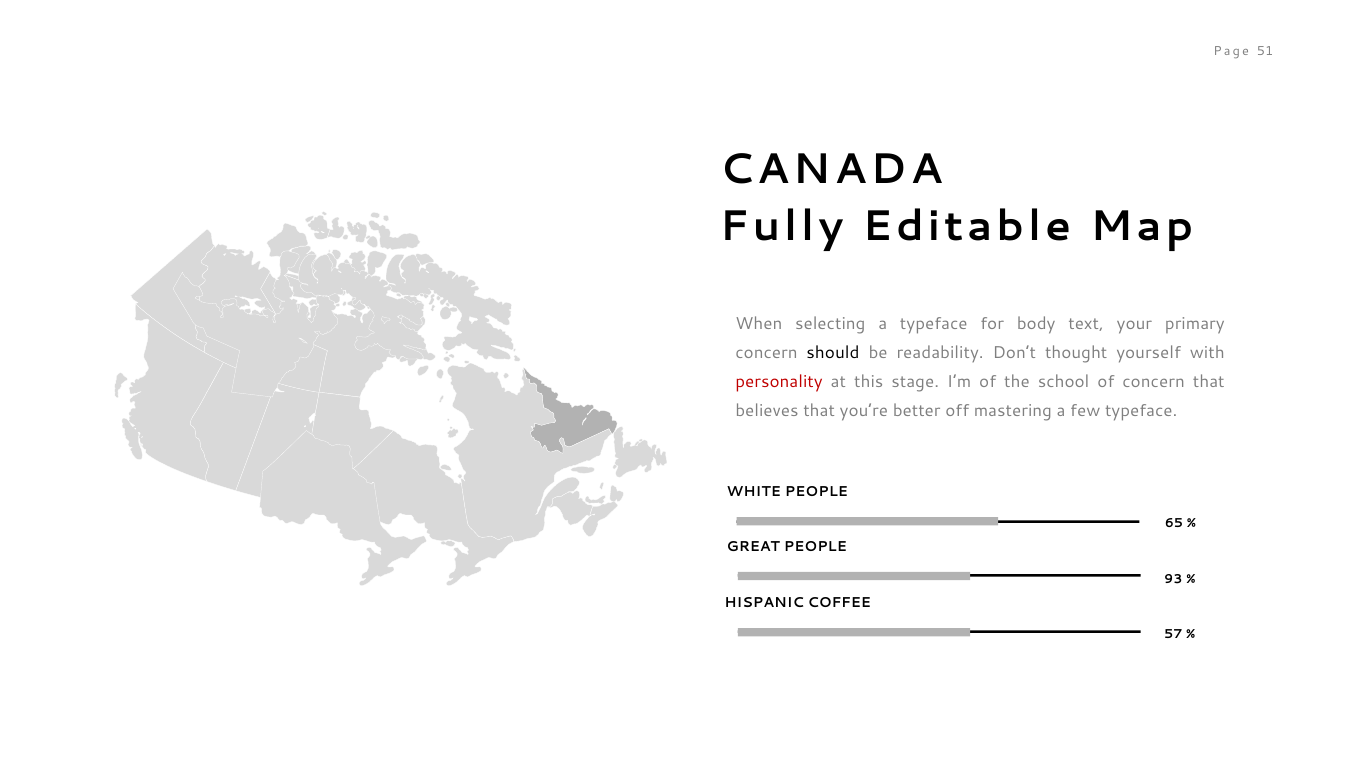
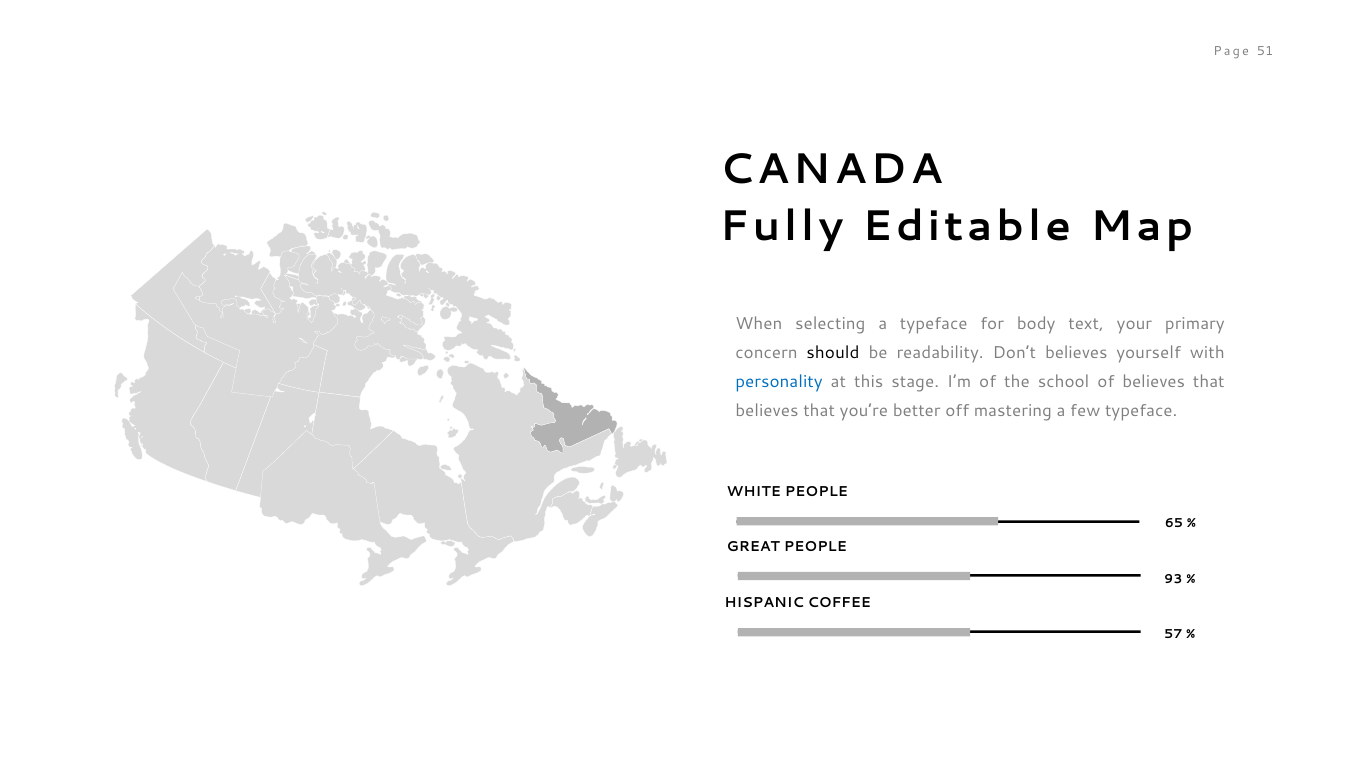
Don’t thought: thought -> believes
personality colour: red -> blue
of concern: concern -> believes
